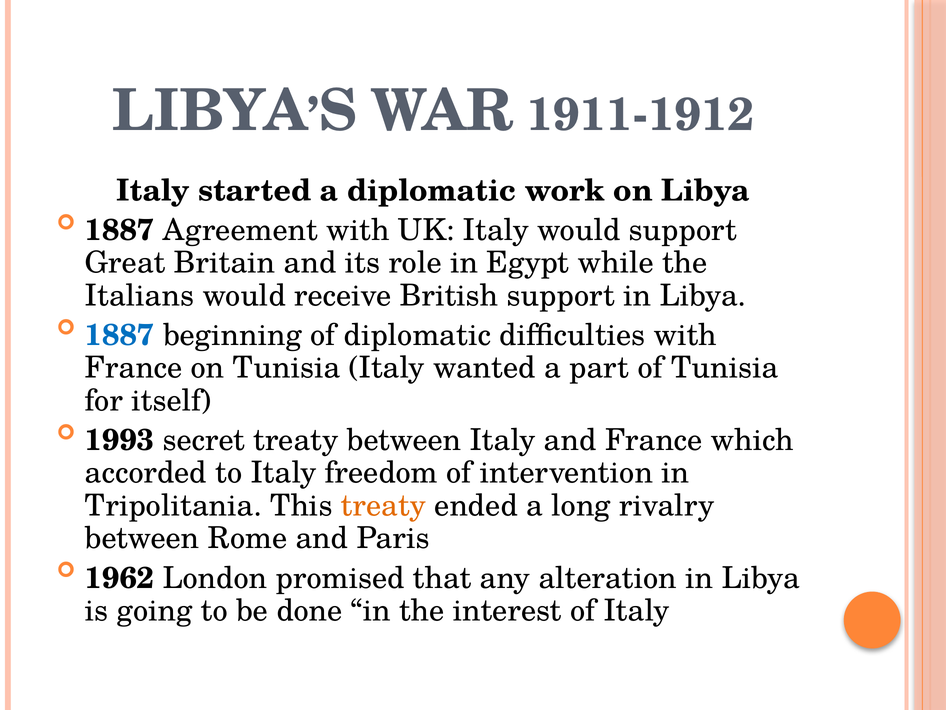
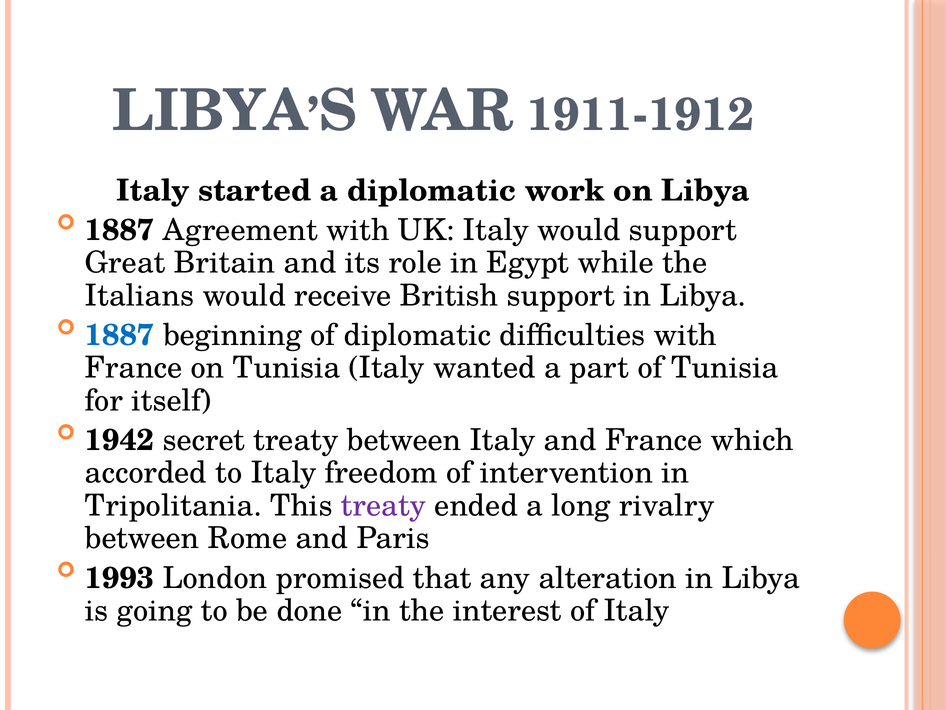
1993: 1993 -> 1942
treaty at (383, 505) colour: orange -> purple
1962: 1962 -> 1993
